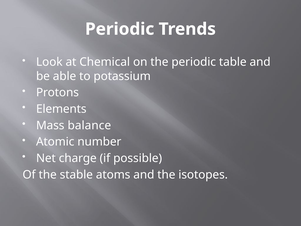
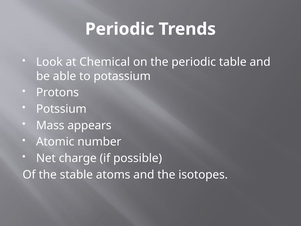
Elements: Elements -> Potssium
balance: balance -> appears
